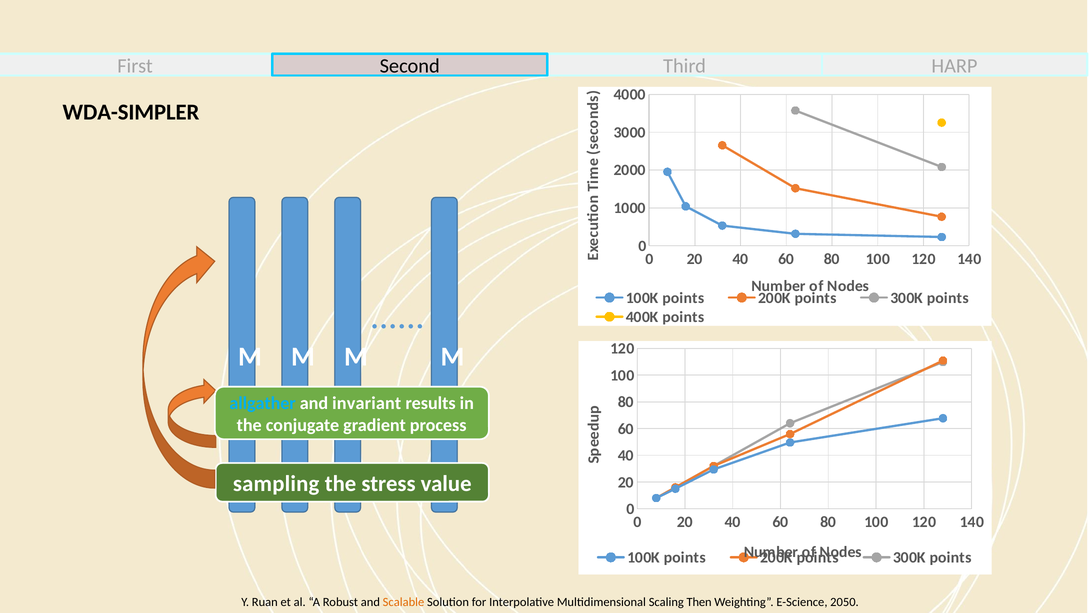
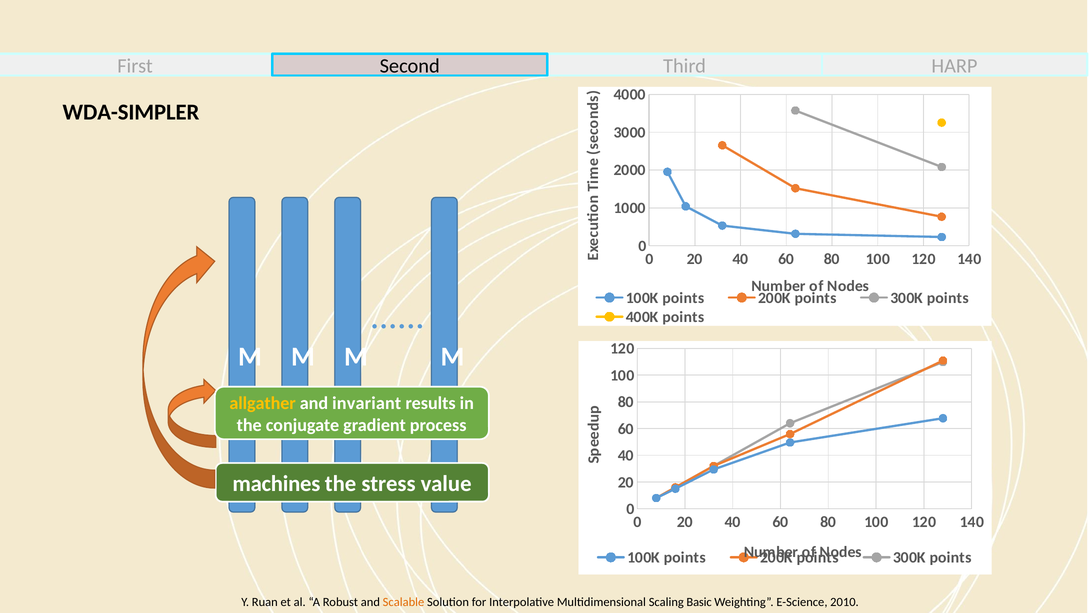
allgather colour: light blue -> yellow
sampling: sampling -> machines
Then: Then -> Basic
2050: 2050 -> 2010
